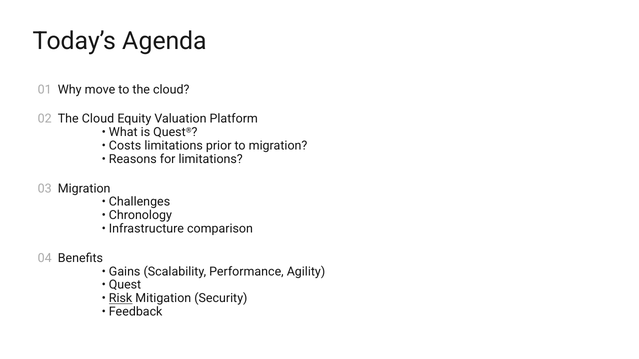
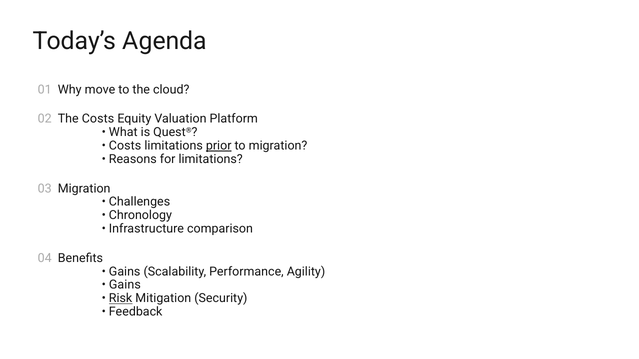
02 The Cloud: Cloud -> Costs
prior underline: none -> present
Quest at (125, 285): Quest -> Gains
